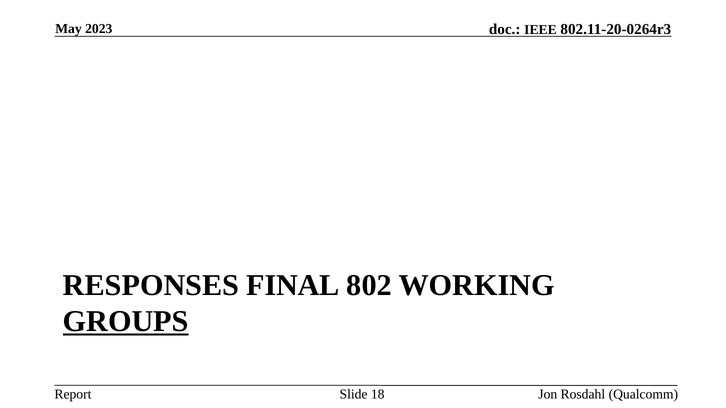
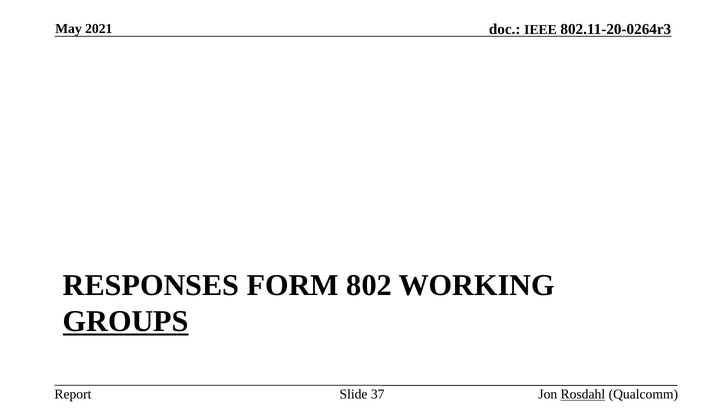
2023: 2023 -> 2021
FINAL: FINAL -> FORM
18: 18 -> 37
Rosdahl underline: none -> present
